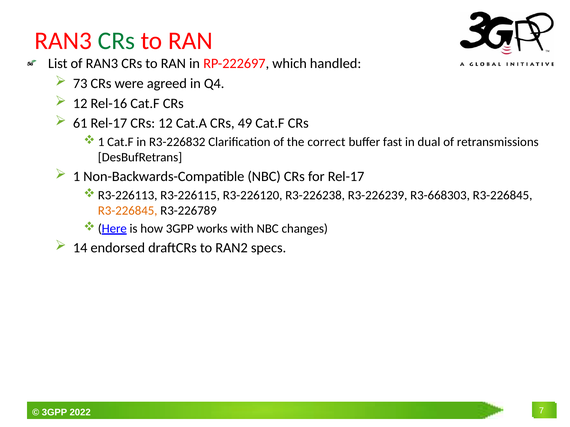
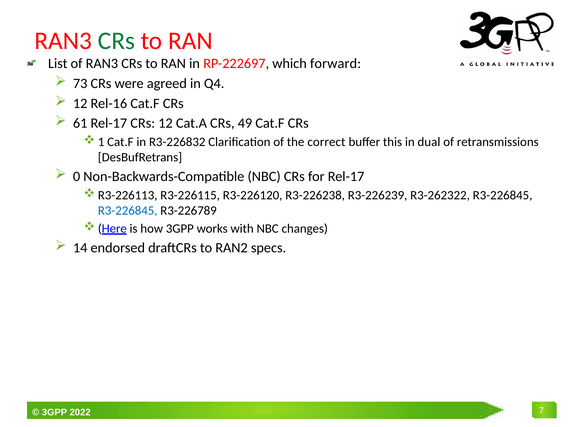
handled: handled -> forward
fast: fast -> this
1: 1 -> 0
R3-668303: R3-668303 -> R3-262322
R3-226845 at (128, 211) colour: orange -> blue
